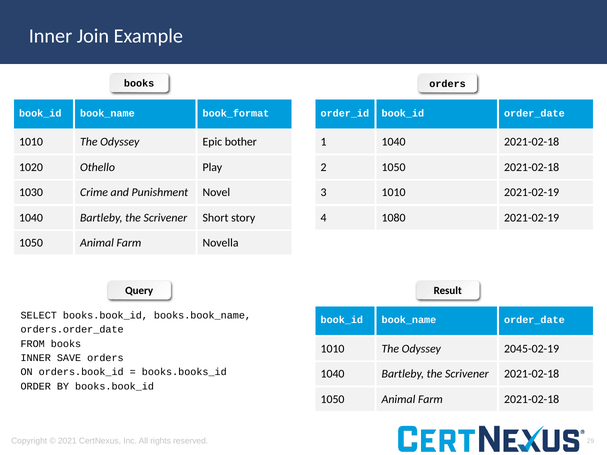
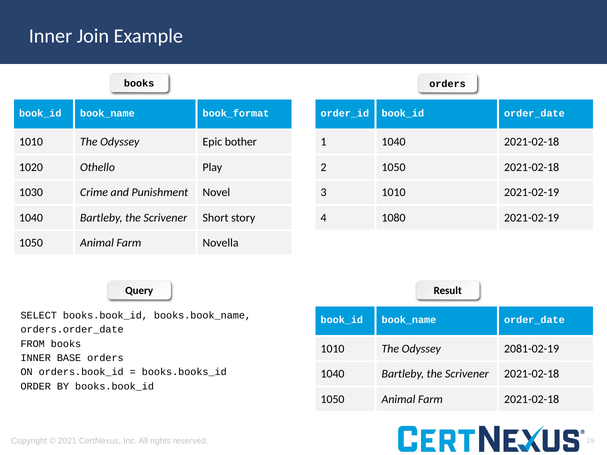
2045-02-19: 2045-02-19 -> 2081-02-19
SAVE: SAVE -> BASE
